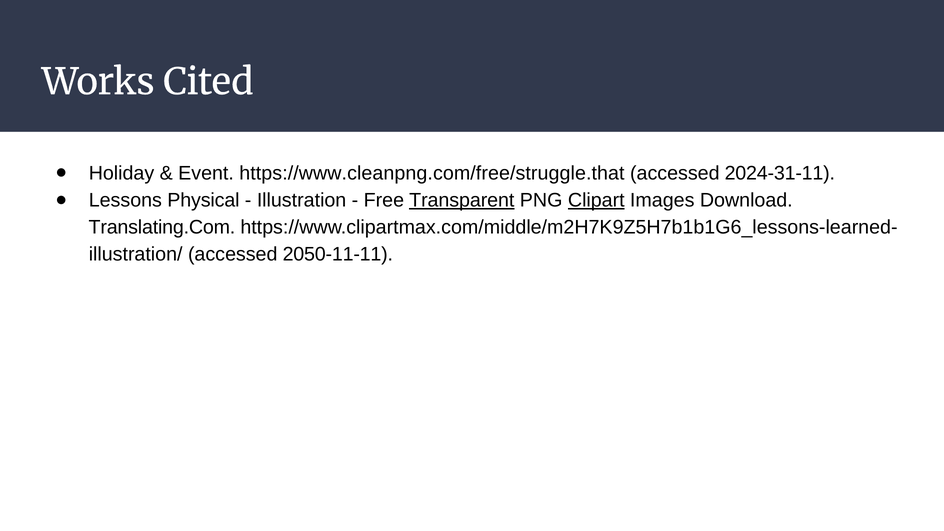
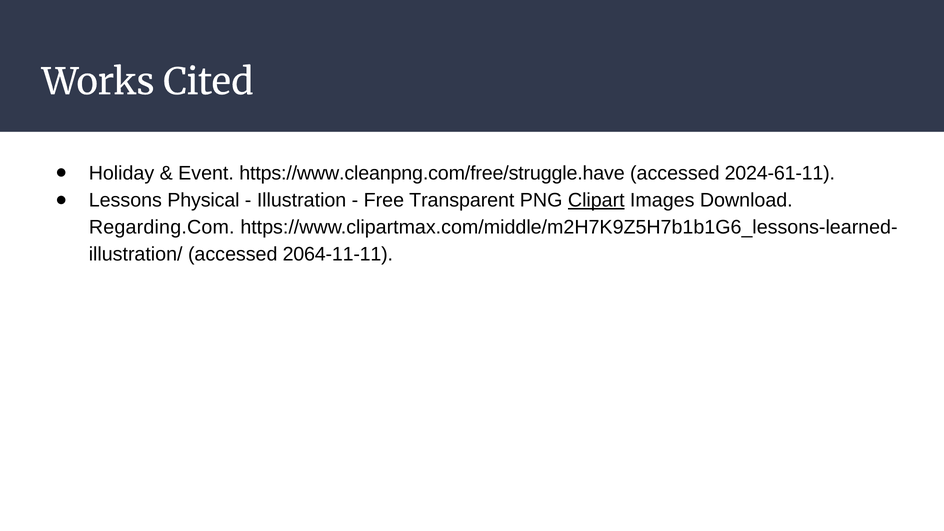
https://www.cleanpng.com/free/struggle.that: https://www.cleanpng.com/free/struggle.that -> https://www.cleanpng.com/free/struggle.have
2024-31-11: 2024-31-11 -> 2024-61-11
Transparent underline: present -> none
Translating.Com: Translating.Com -> Regarding.Com
2050-11-11: 2050-11-11 -> 2064-11-11
